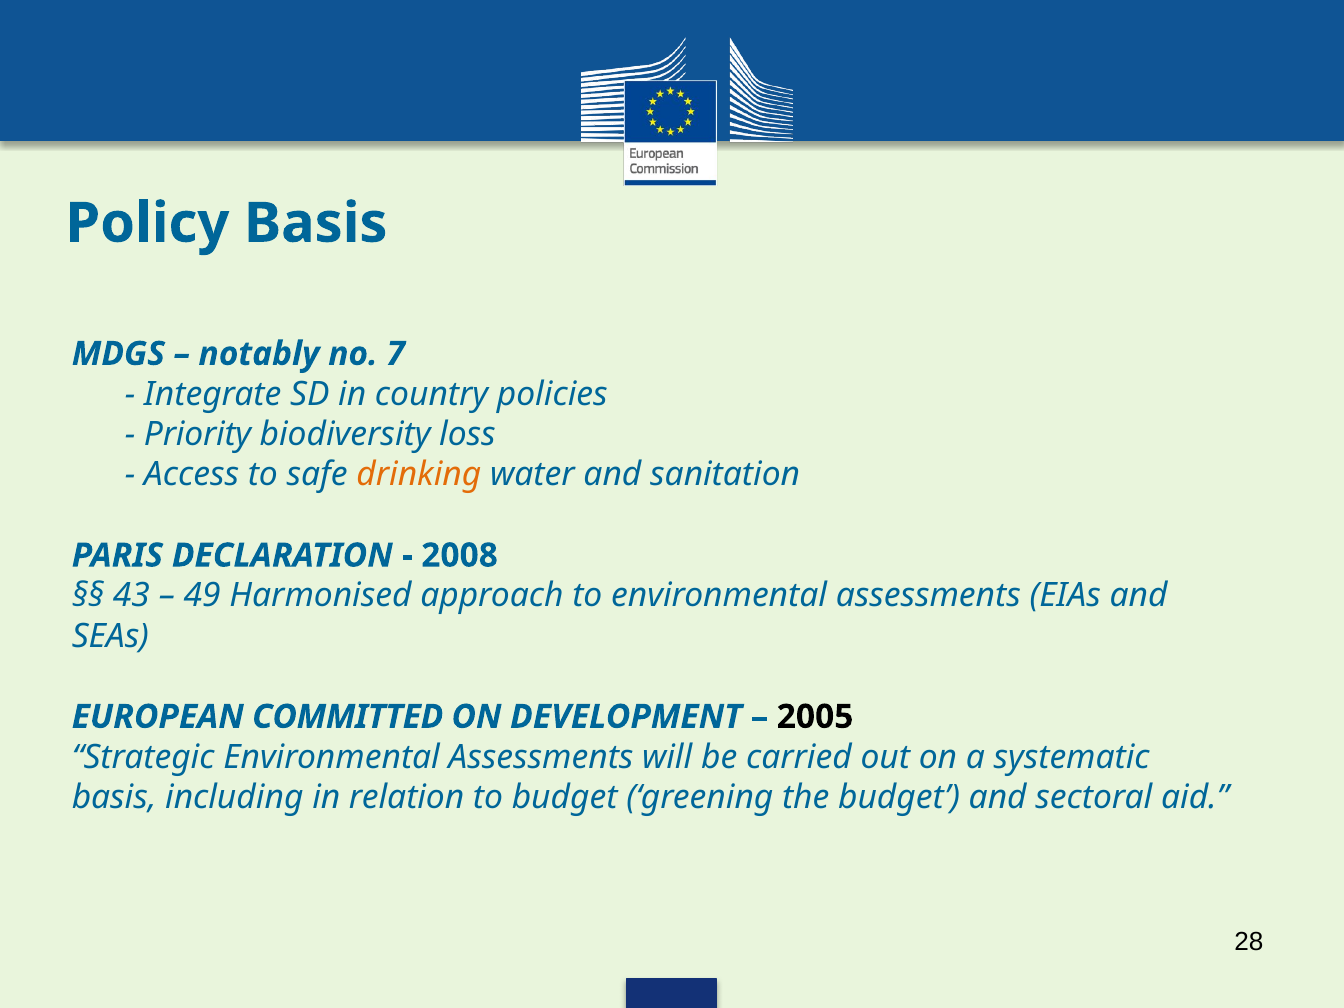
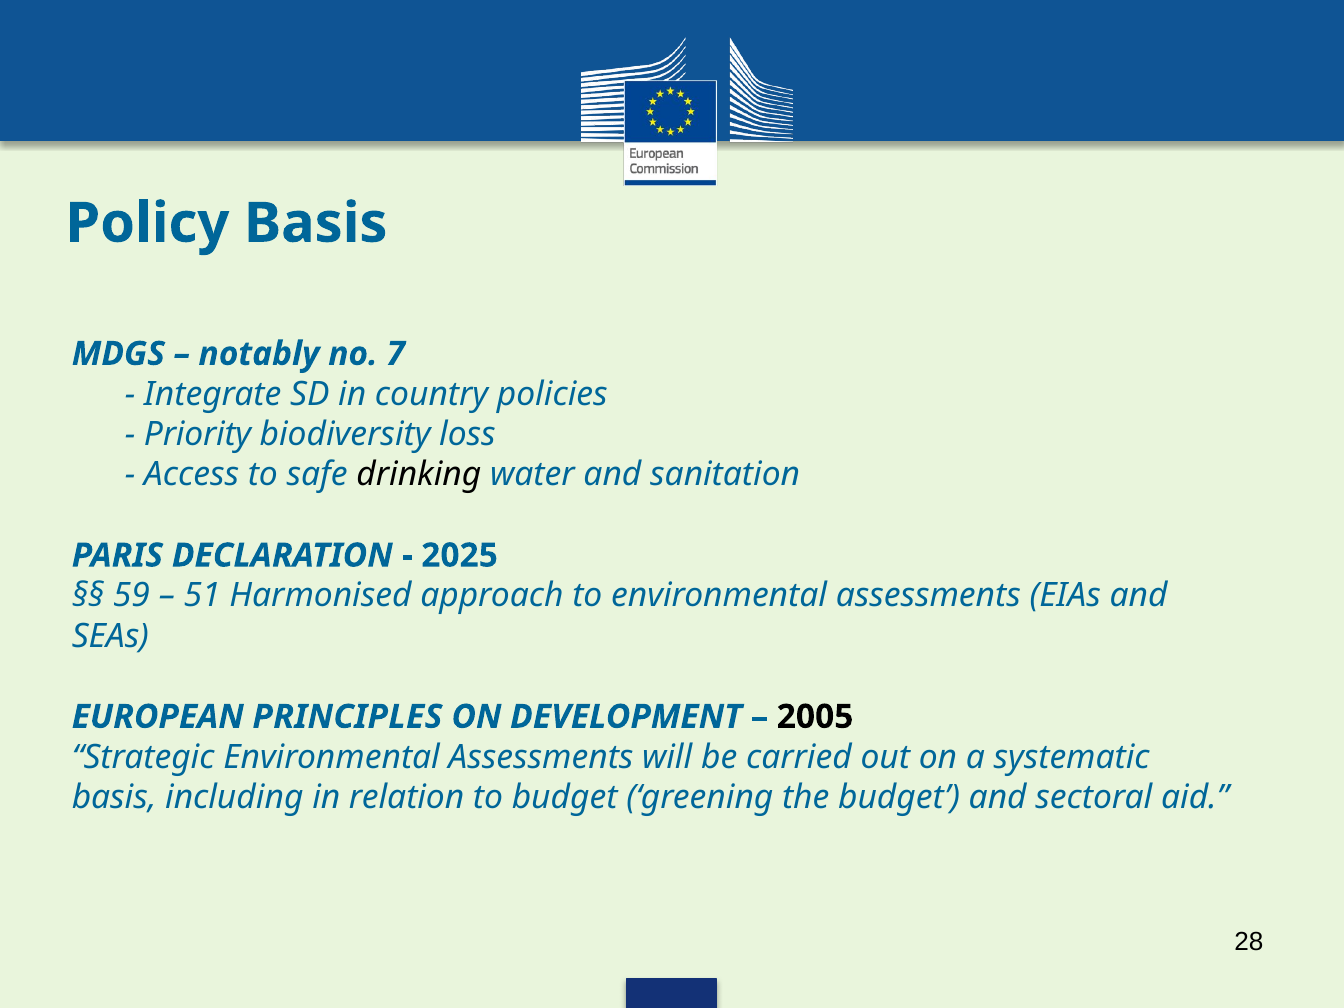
drinking colour: orange -> black
2008: 2008 -> 2025
43: 43 -> 59
49: 49 -> 51
COMMITTED: COMMITTED -> PRINCIPLES
